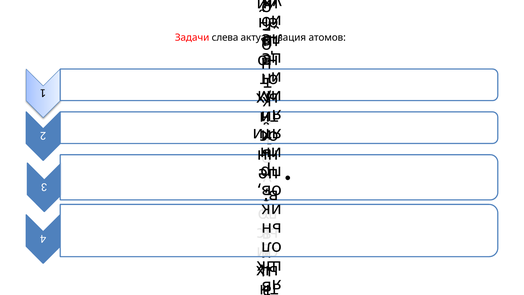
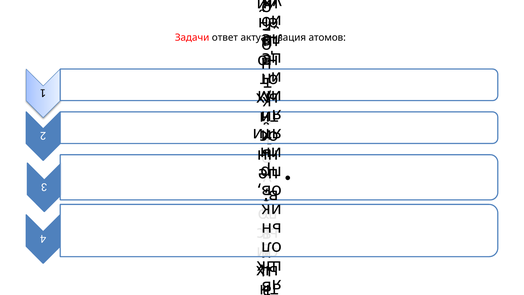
слева: слева -> ответ
